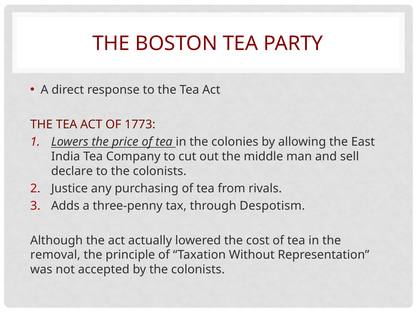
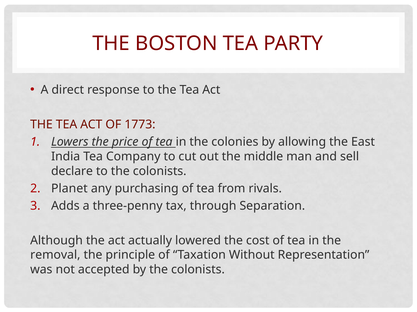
Justice: Justice -> Planet
Despotism: Despotism -> Separation
